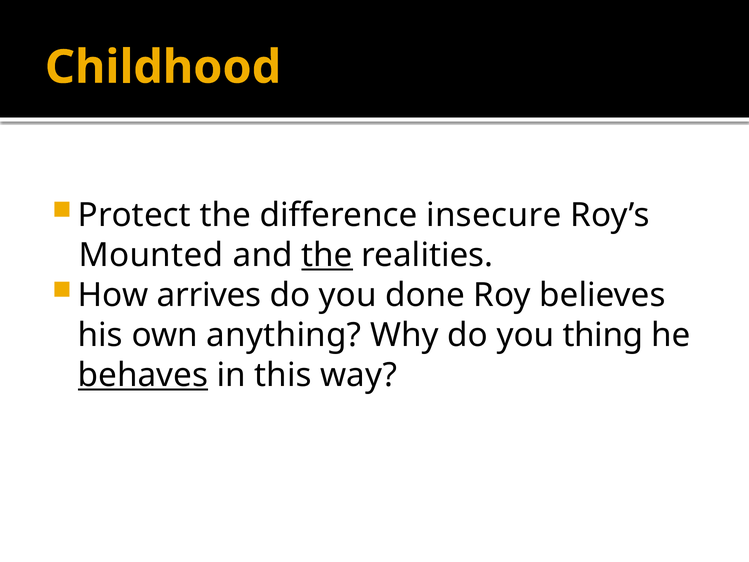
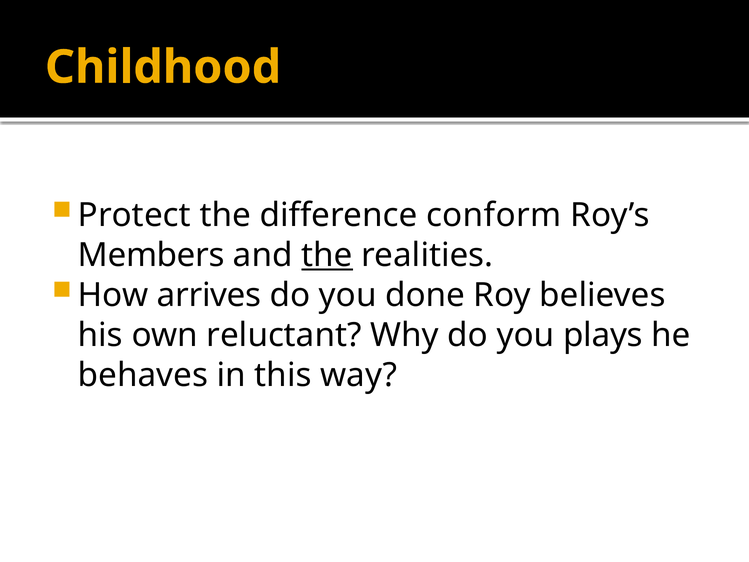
insecure: insecure -> conform
Mounted: Mounted -> Members
anything: anything -> reluctant
thing: thing -> plays
behaves underline: present -> none
